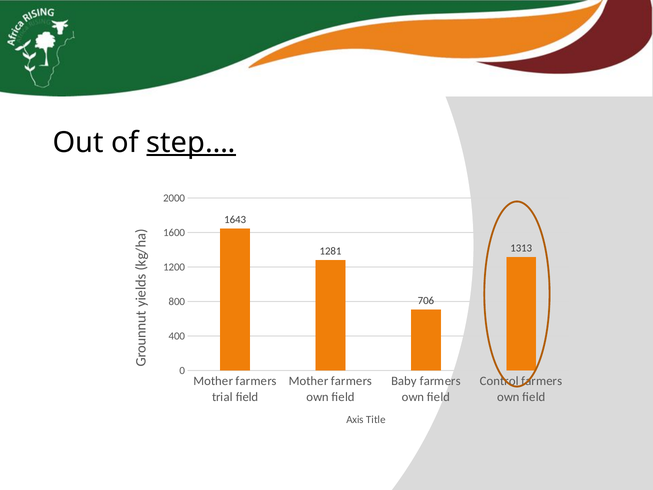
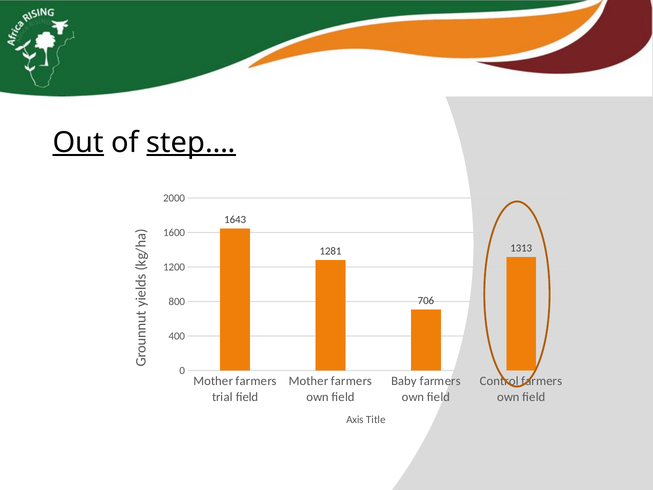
Out underline: none -> present
